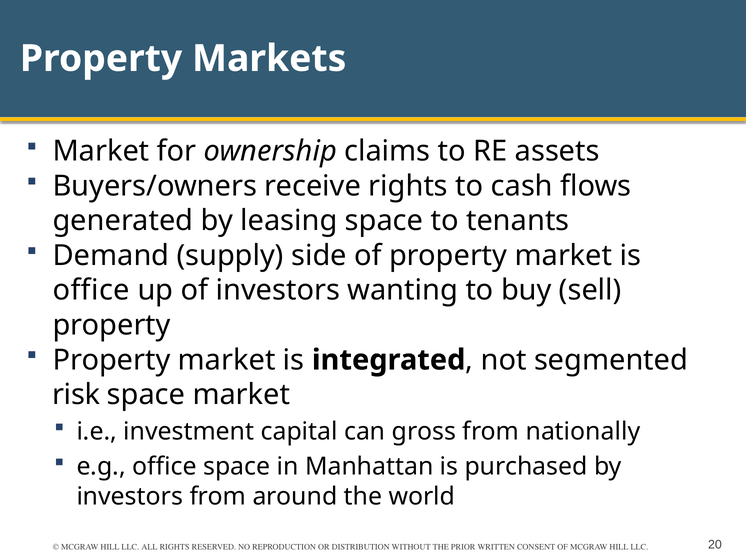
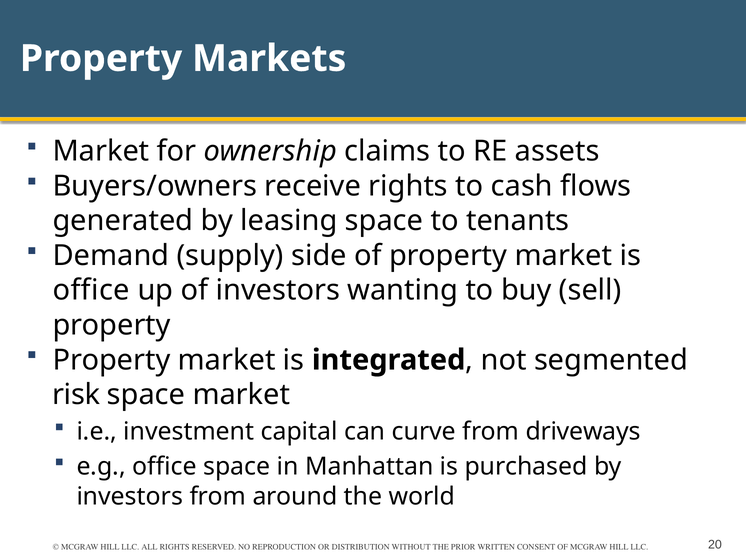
gross: gross -> curve
nationally: nationally -> driveways
